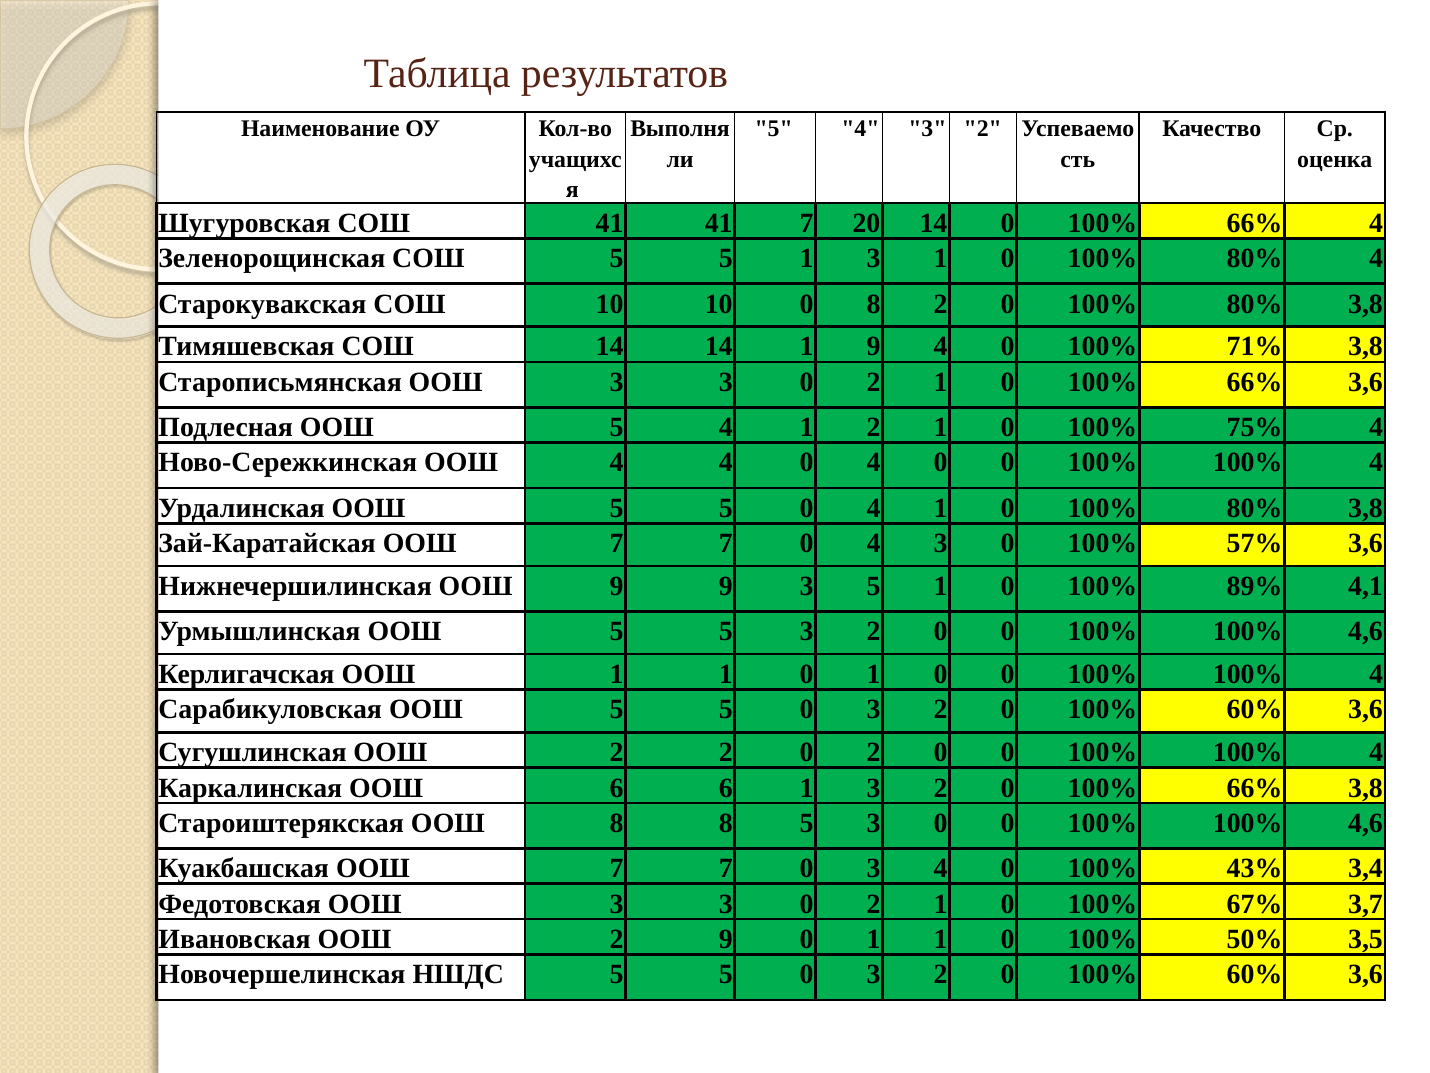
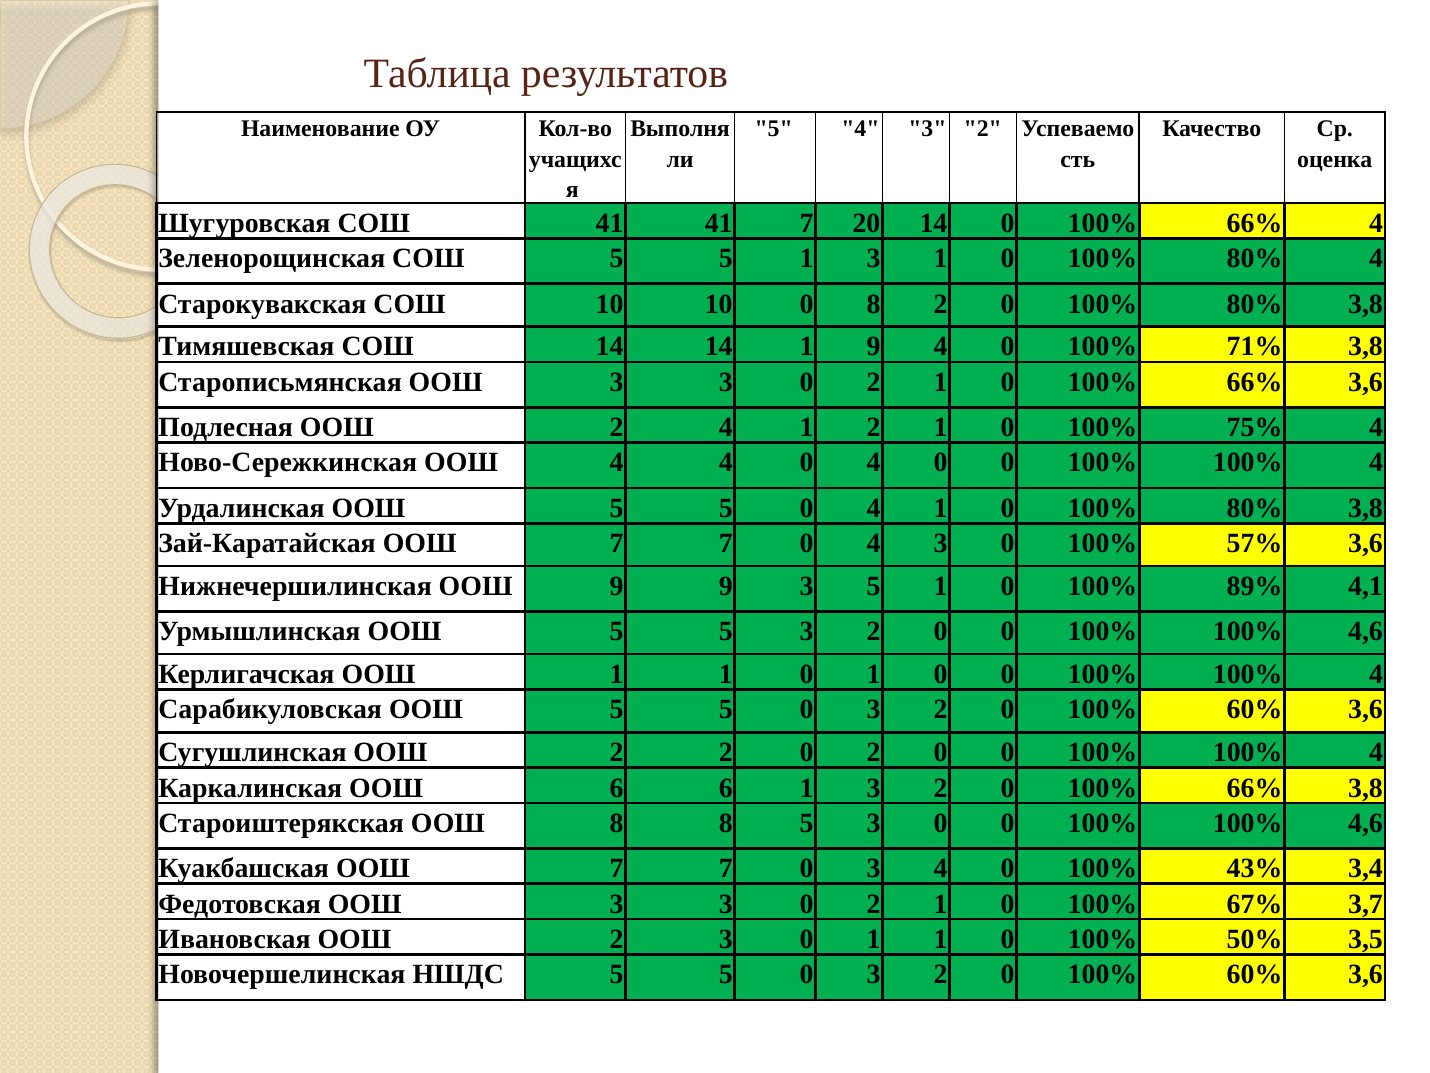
Подлесная ООШ 5: 5 -> 2
2 9: 9 -> 3
